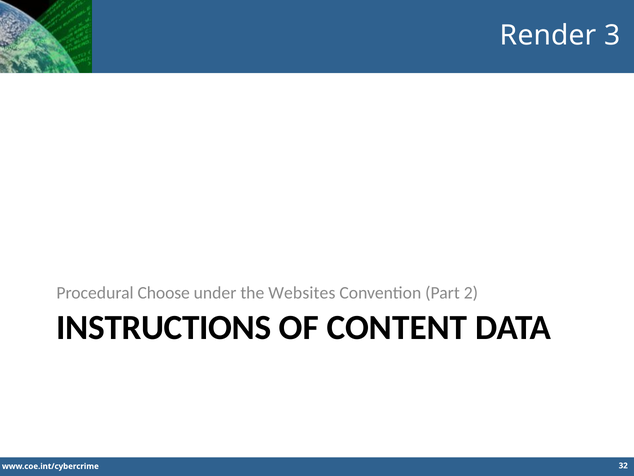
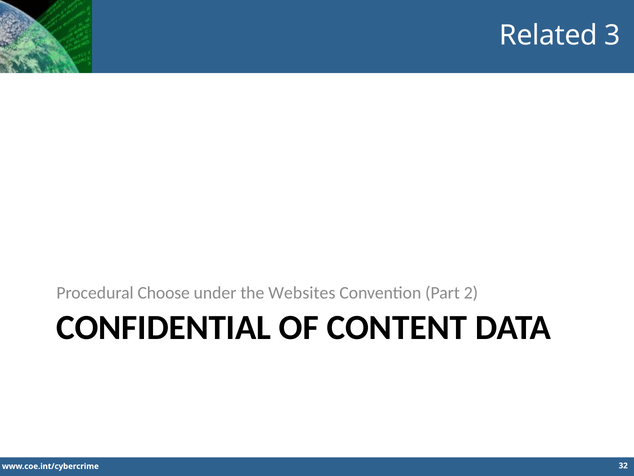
Render: Render -> Related
INSTRUCTIONS: INSTRUCTIONS -> CONFIDENTIAL
